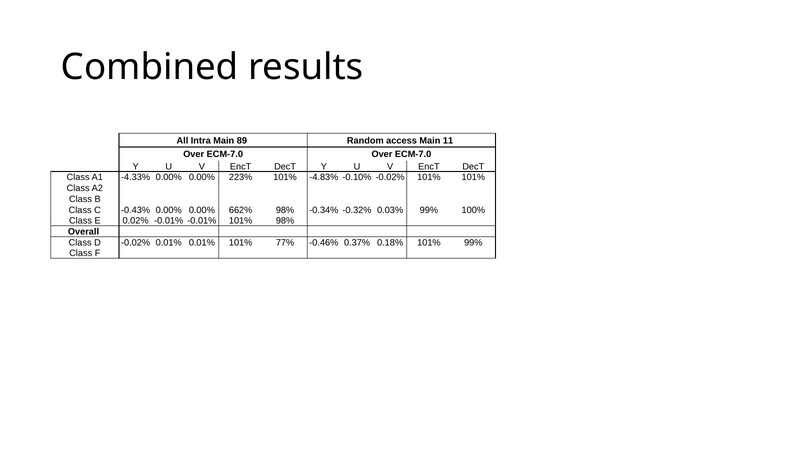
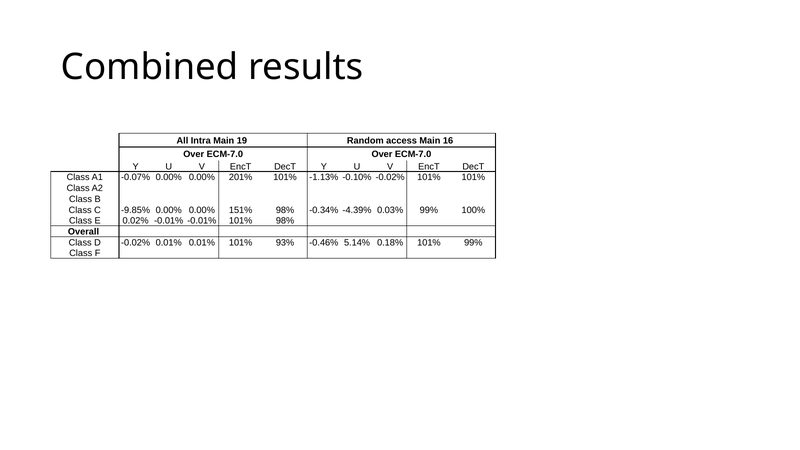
89: 89 -> 19
11: 11 -> 16
-4.33%: -4.33% -> -0.07%
223%: 223% -> 201%
-4.83%: -4.83% -> -1.13%
-0.43%: -0.43% -> -9.85%
662%: 662% -> 151%
-0.32%: -0.32% -> -4.39%
77%: 77% -> 93%
0.37%: 0.37% -> 5.14%
